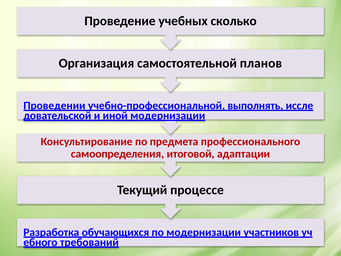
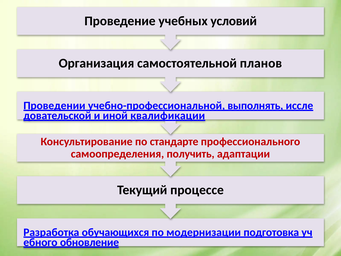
сколько: сколько -> условий
иной модернизации: модернизации -> квалификации
предмета: предмета -> стандарте
итоговой: итоговой -> получить
участников: участников -> подготовка
требований: требований -> обновление
